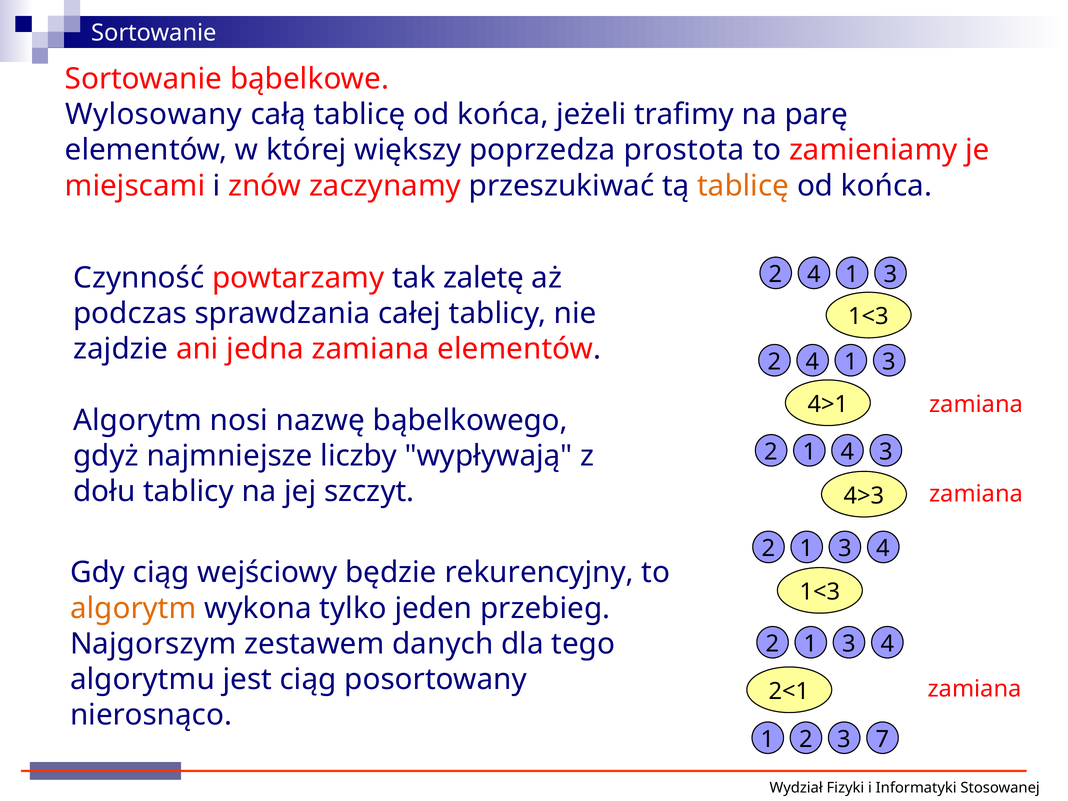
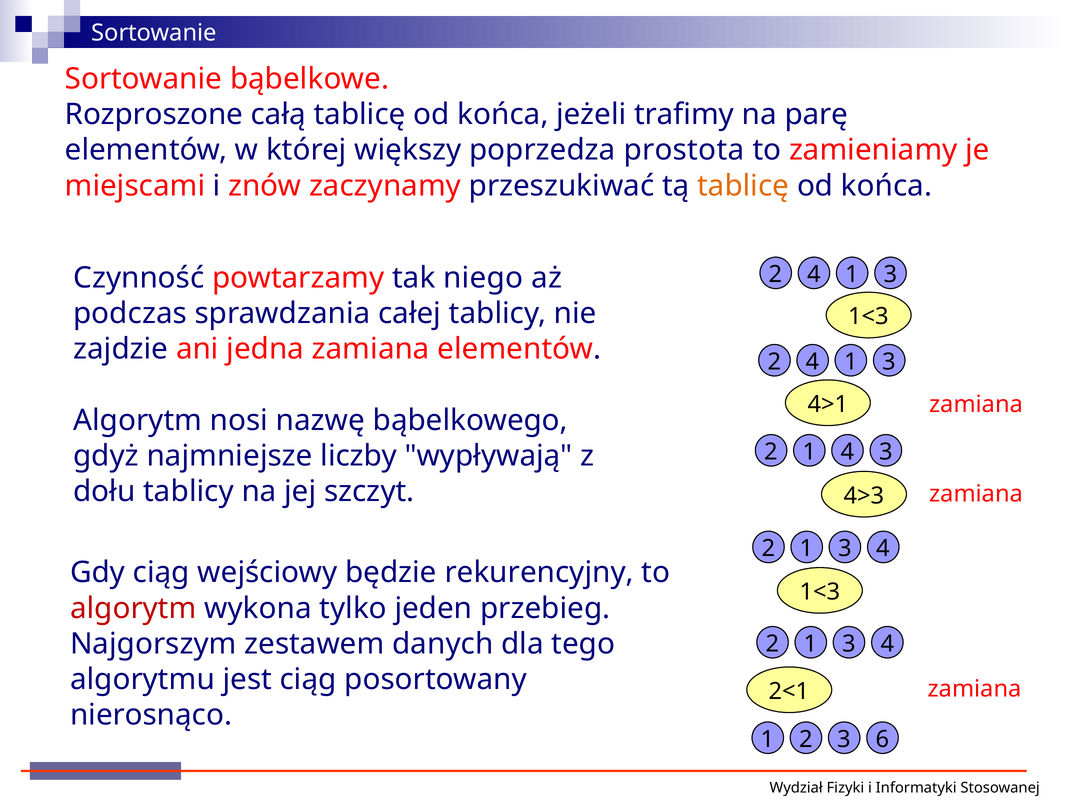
Wylosowany: Wylosowany -> Rozproszone
zaletę: zaletę -> niego
algorytm at (133, 608) colour: orange -> red
7: 7 -> 6
